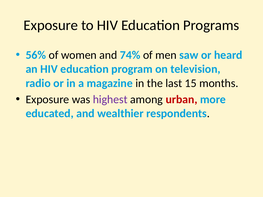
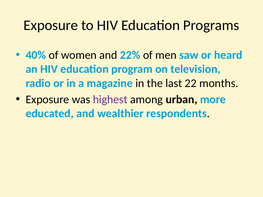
56%: 56% -> 40%
74%: 74% -> 22%
15: 15 -> 22
urban colour: red -> black
